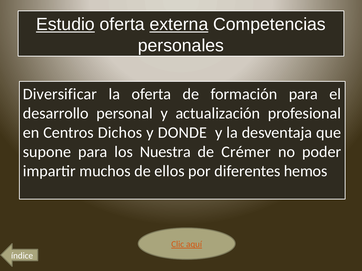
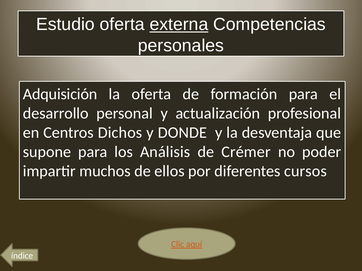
Estudio underline: present -> none
Diversificar: Diversificar -> Adquisición
Nuestra: Nuestra -> Análisis
hemos: hemos -> cursos
